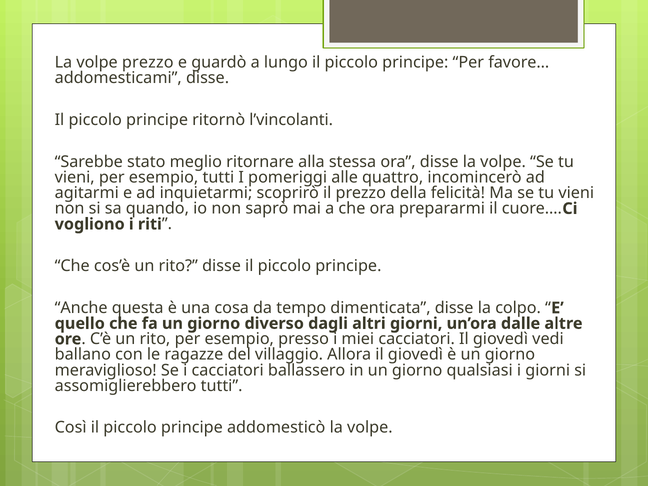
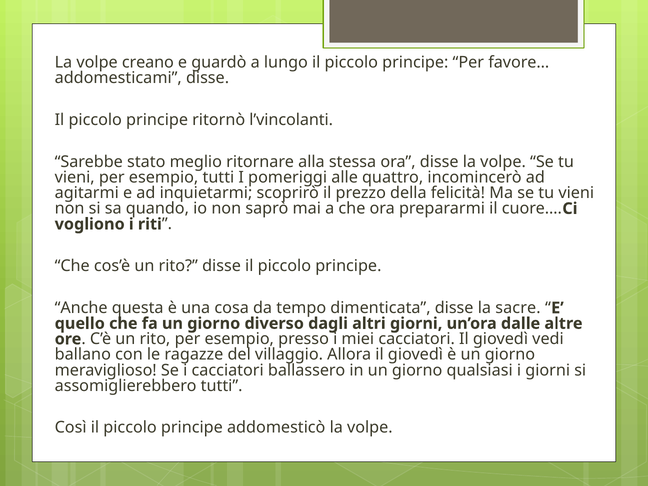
volpe prezzo: prezzo -> creano
colpo: colpo -> sacre
